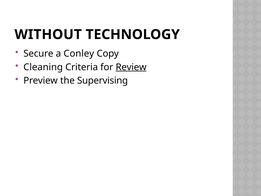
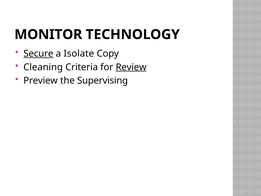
WITHOUT: WITHOUT -> MONITOR
Secure underline: none -> present
Conley: Conley -> Isolate
